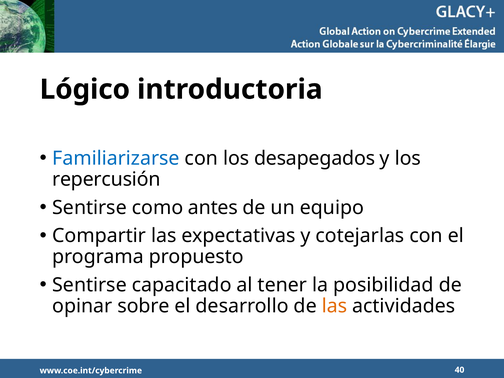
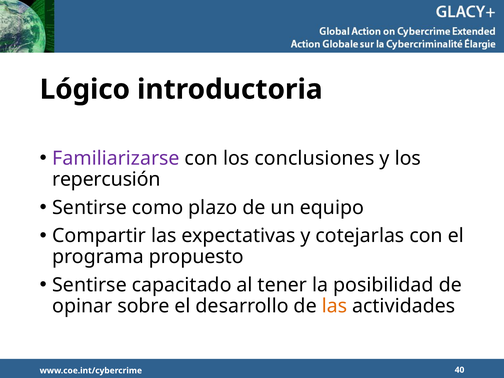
Familiarizarse colour: blue -> purple
desapegados: desapegados -> conclusiones
antes: antes -> plazo
